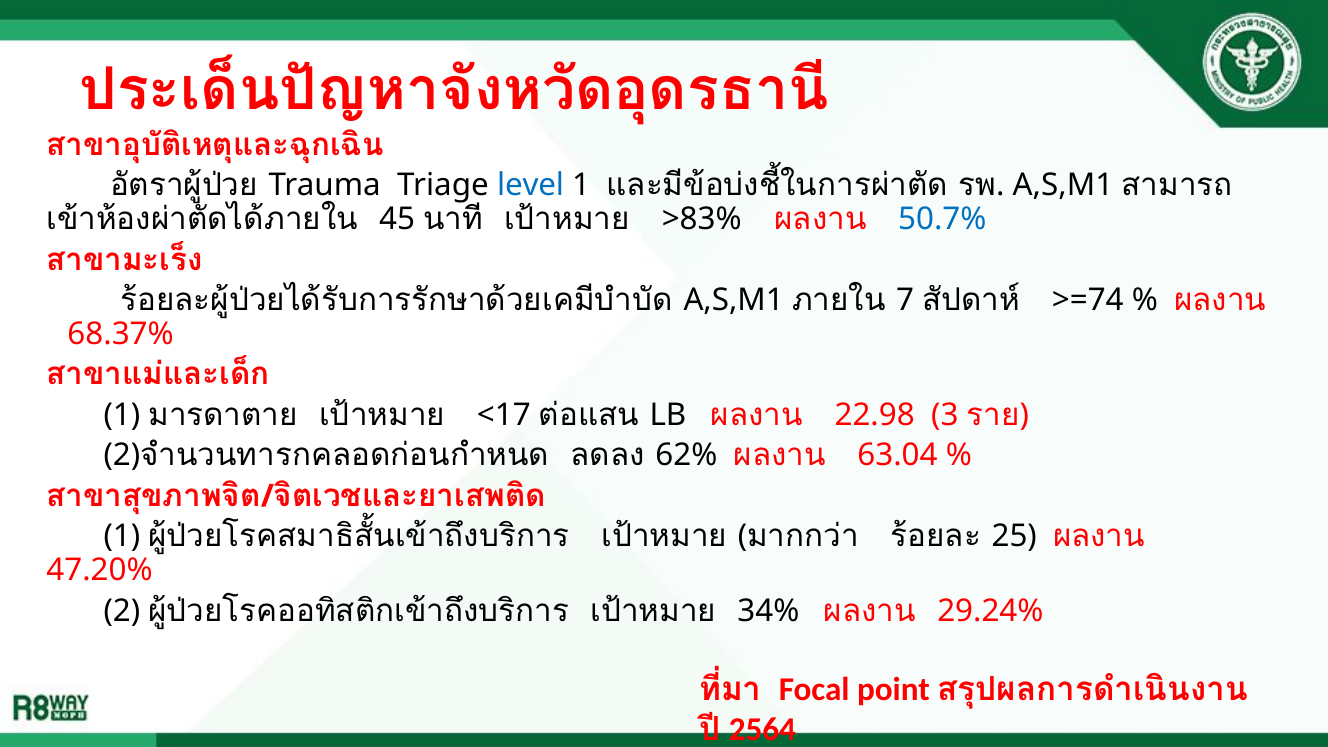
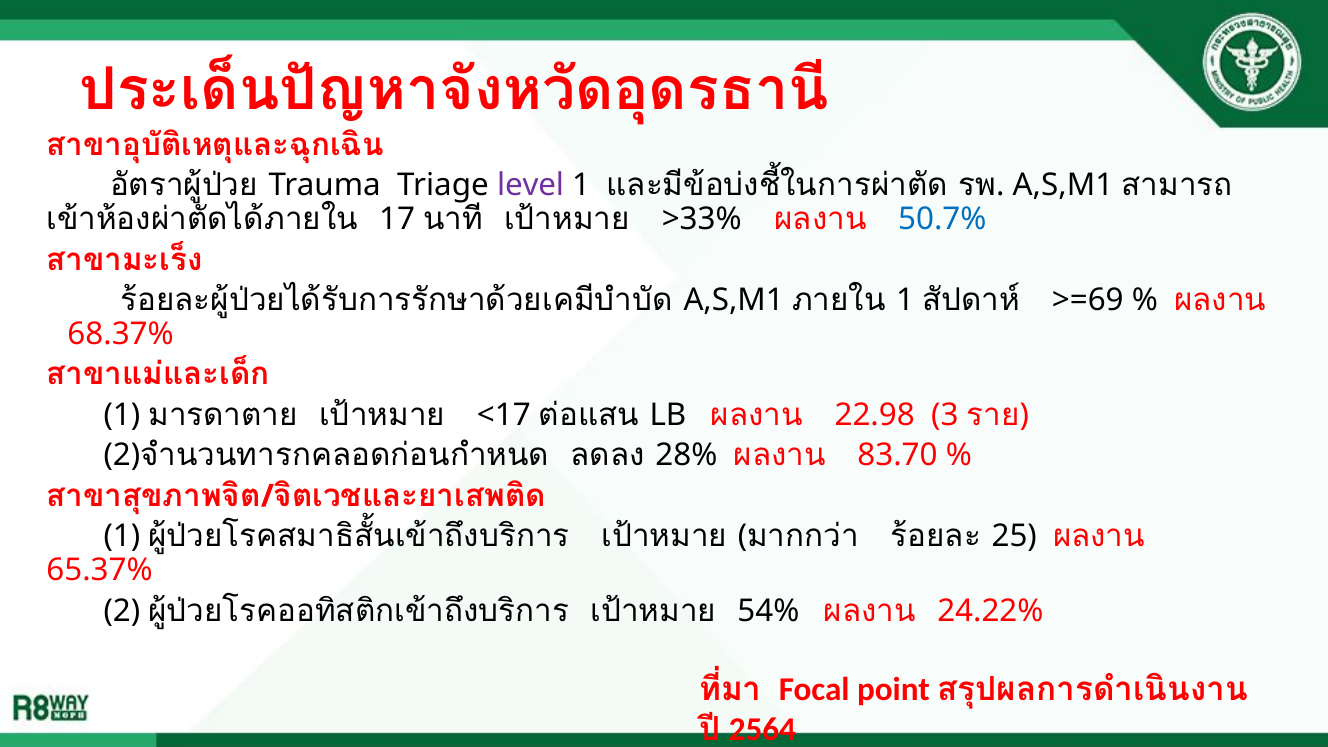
level colour: blue -> purple
45: 45 -> 17
>83%: >83% -> >33%
7 at (905, 300): 7 -> 1
>=74: >=74 -> >=69
62%: 62% -> 28%
63.04: 63.04 -> 83.70
47.20%: 47.20% -> 65.37%
34%: 34% -> 54%
29.24%: 29.24% -> 24.22%
